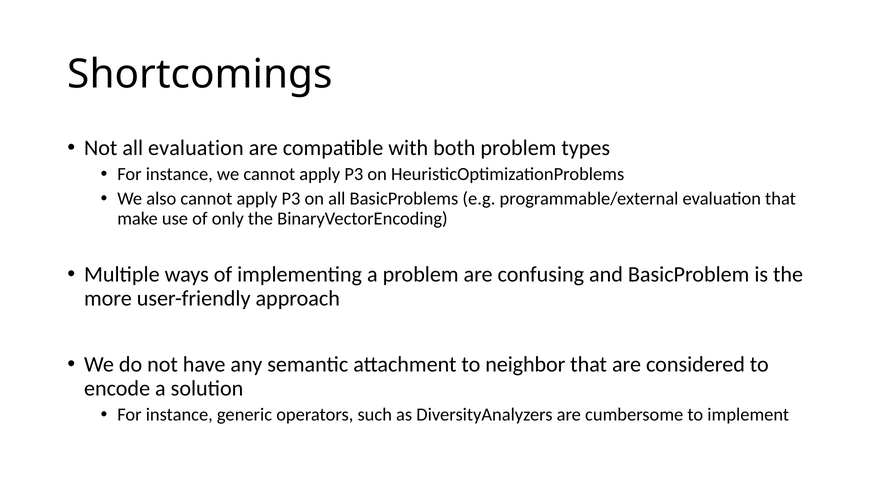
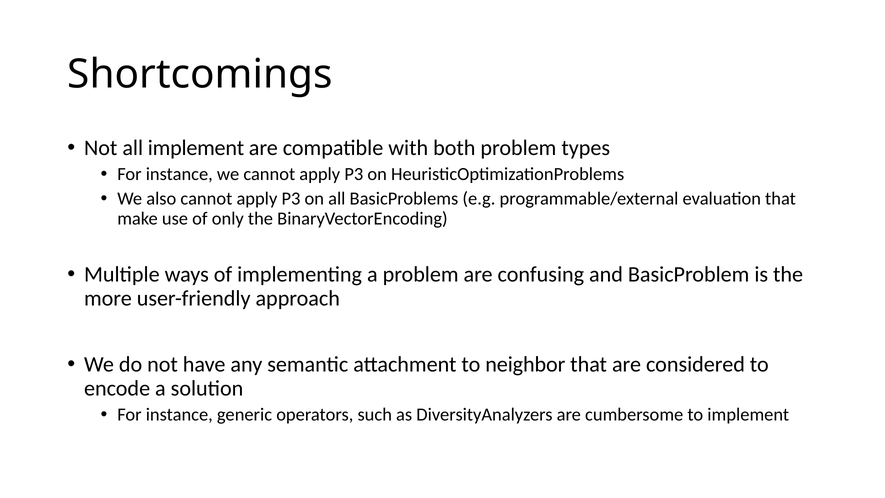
all evaluation: evaluation -> implement
